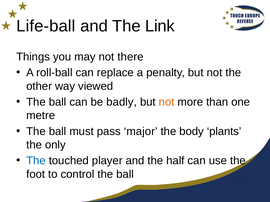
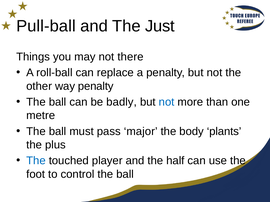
Life-ball: Life-ball -> Pull-ball
Link: Link -> Just
way viewed: viewed -> penalty
not at (167, 102) colour: orange -> blue
only: only -> plus
